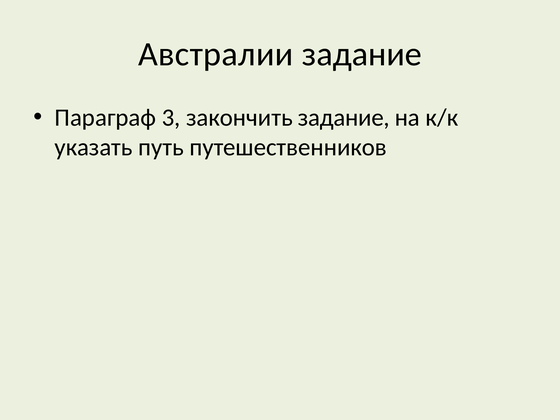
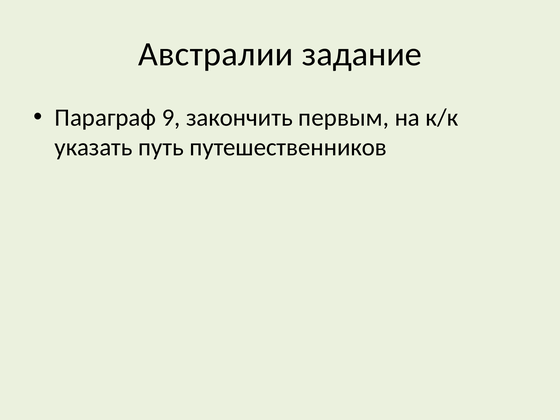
3: 3 -> 9
закончить задание: задание -> первым
